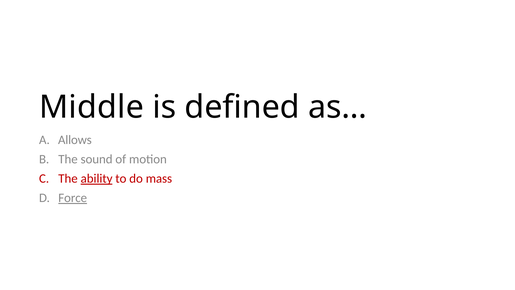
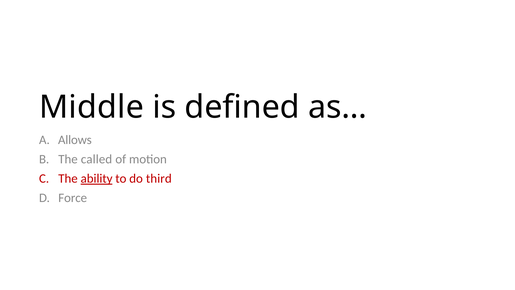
sound: sound -> called
mass: mass -> third
Force underline: present -> none
